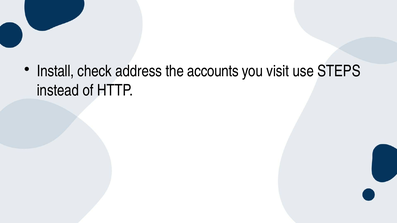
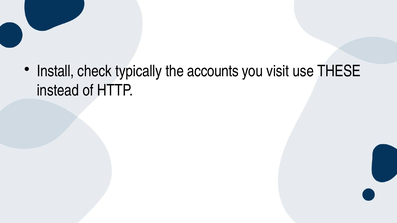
address: address -> typically
STEPS: STEPS -> THESE
